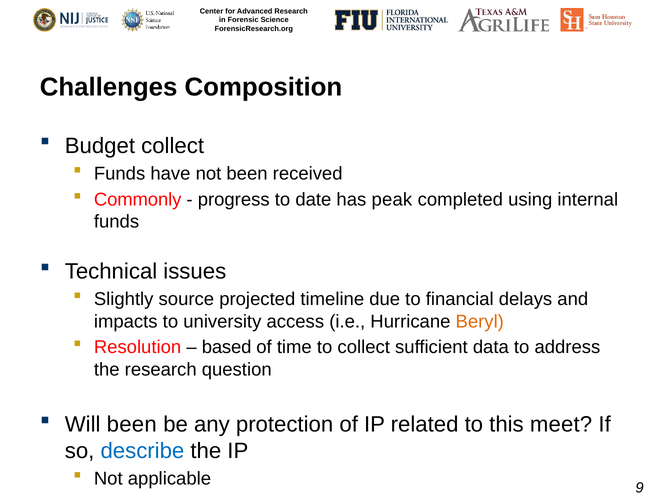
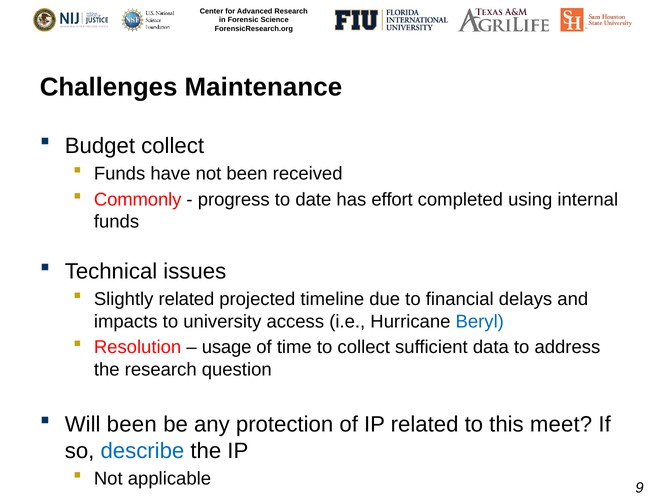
Composition: Composition -> Maintenance
peak: peak -> effort
Slightly source: source -> related
Beryl colour: orange -> blue
based: based -> usage
